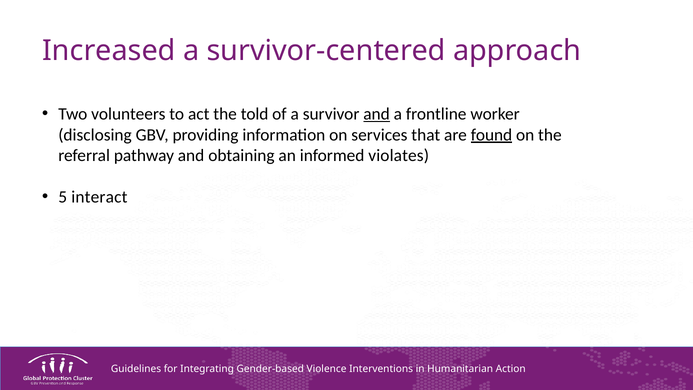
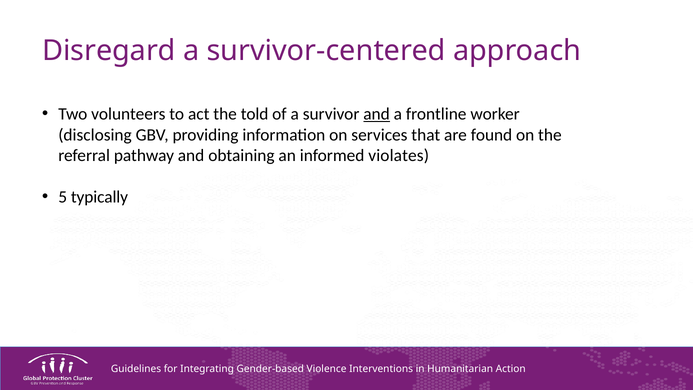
Increased: Increased -> Disregard
found underline: present -> none
interact: interact -> typically
